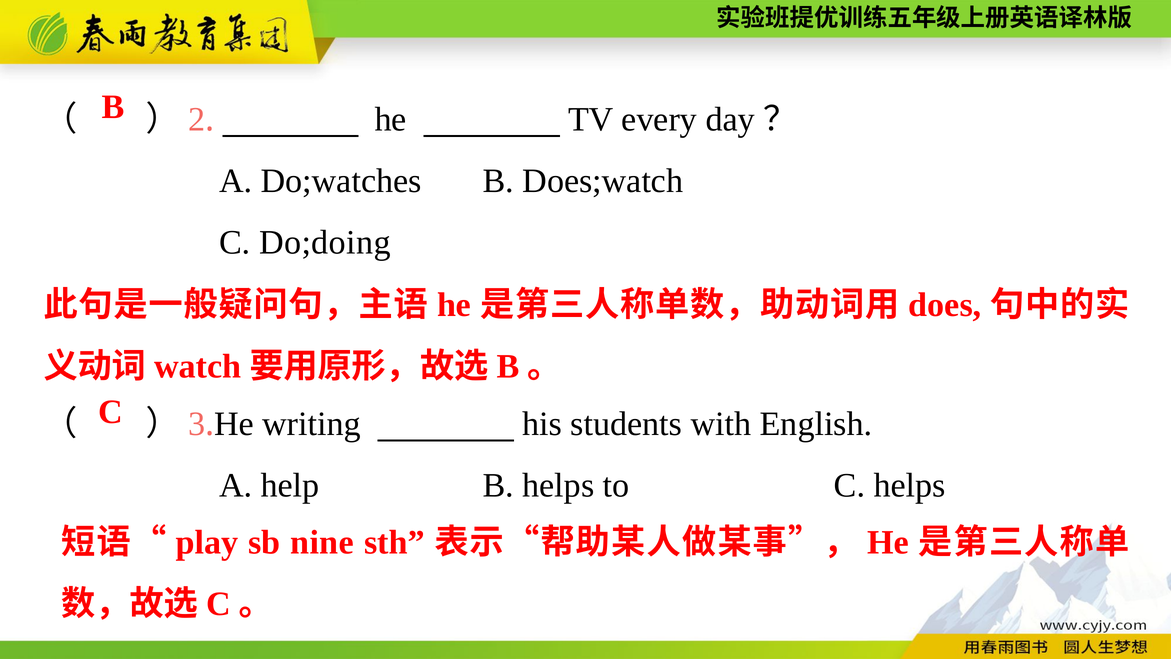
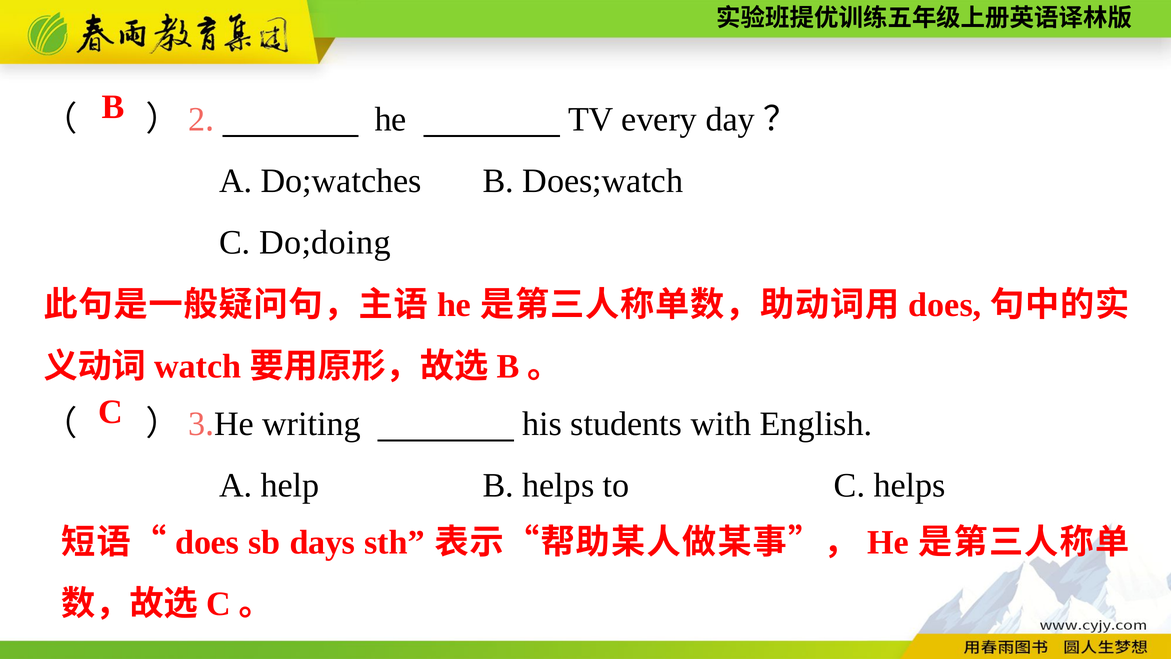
play at (207, 542): play -> does
nine: nine -> days
